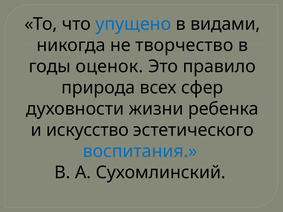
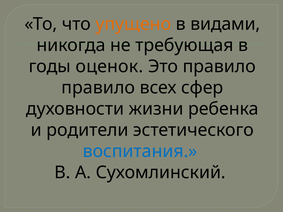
упущено colour: blue -> orange
творчество: творчество -> требующая
природа at (98, 88): природа -> правило
искусство: искусство -> родители
